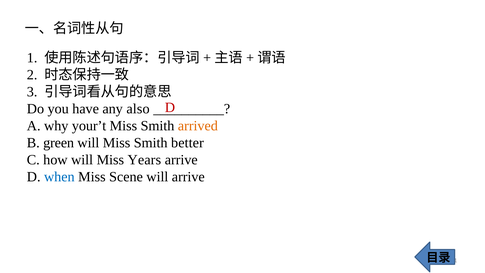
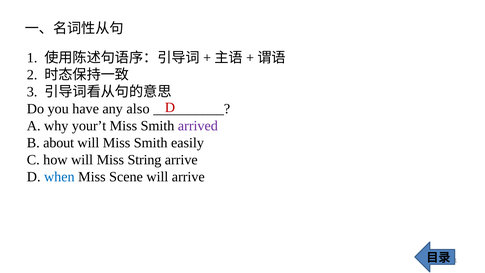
arrived colour: orange -> purple
green: green -> about
better: better -> easily
Years: Years -> String
